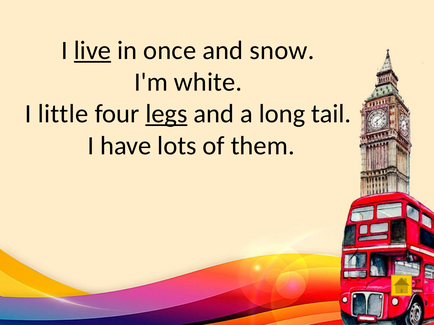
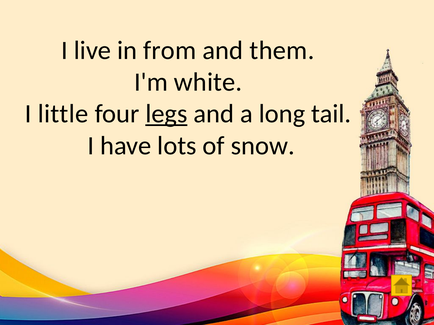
live underline: present -> none
once: once -> from
snow: snow -> them
them: them -> snow
